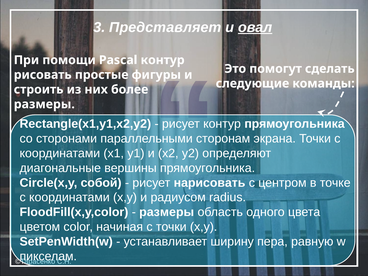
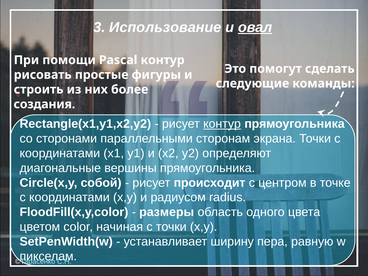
Представляет: Представляет -> Использование
размеры at (44, 104): размеры -> создания
контур at (222, 124) underline: none -> present
нарисовать: нарисовать -> происходит
